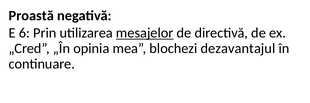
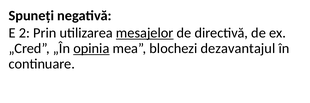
Proastă: Proastă -> Spuneți
6: 6 -> 2
opinia underline: none -> present
